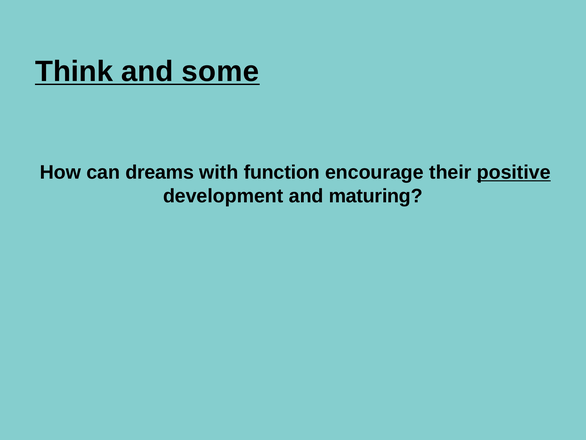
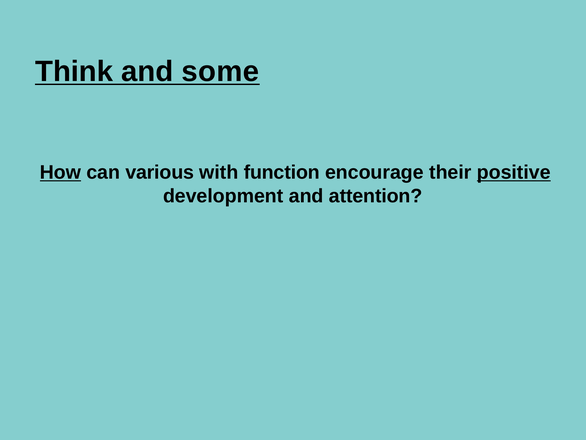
How underline: none -> present
dreams: dreams -> various
maturing: maturing -> attention
